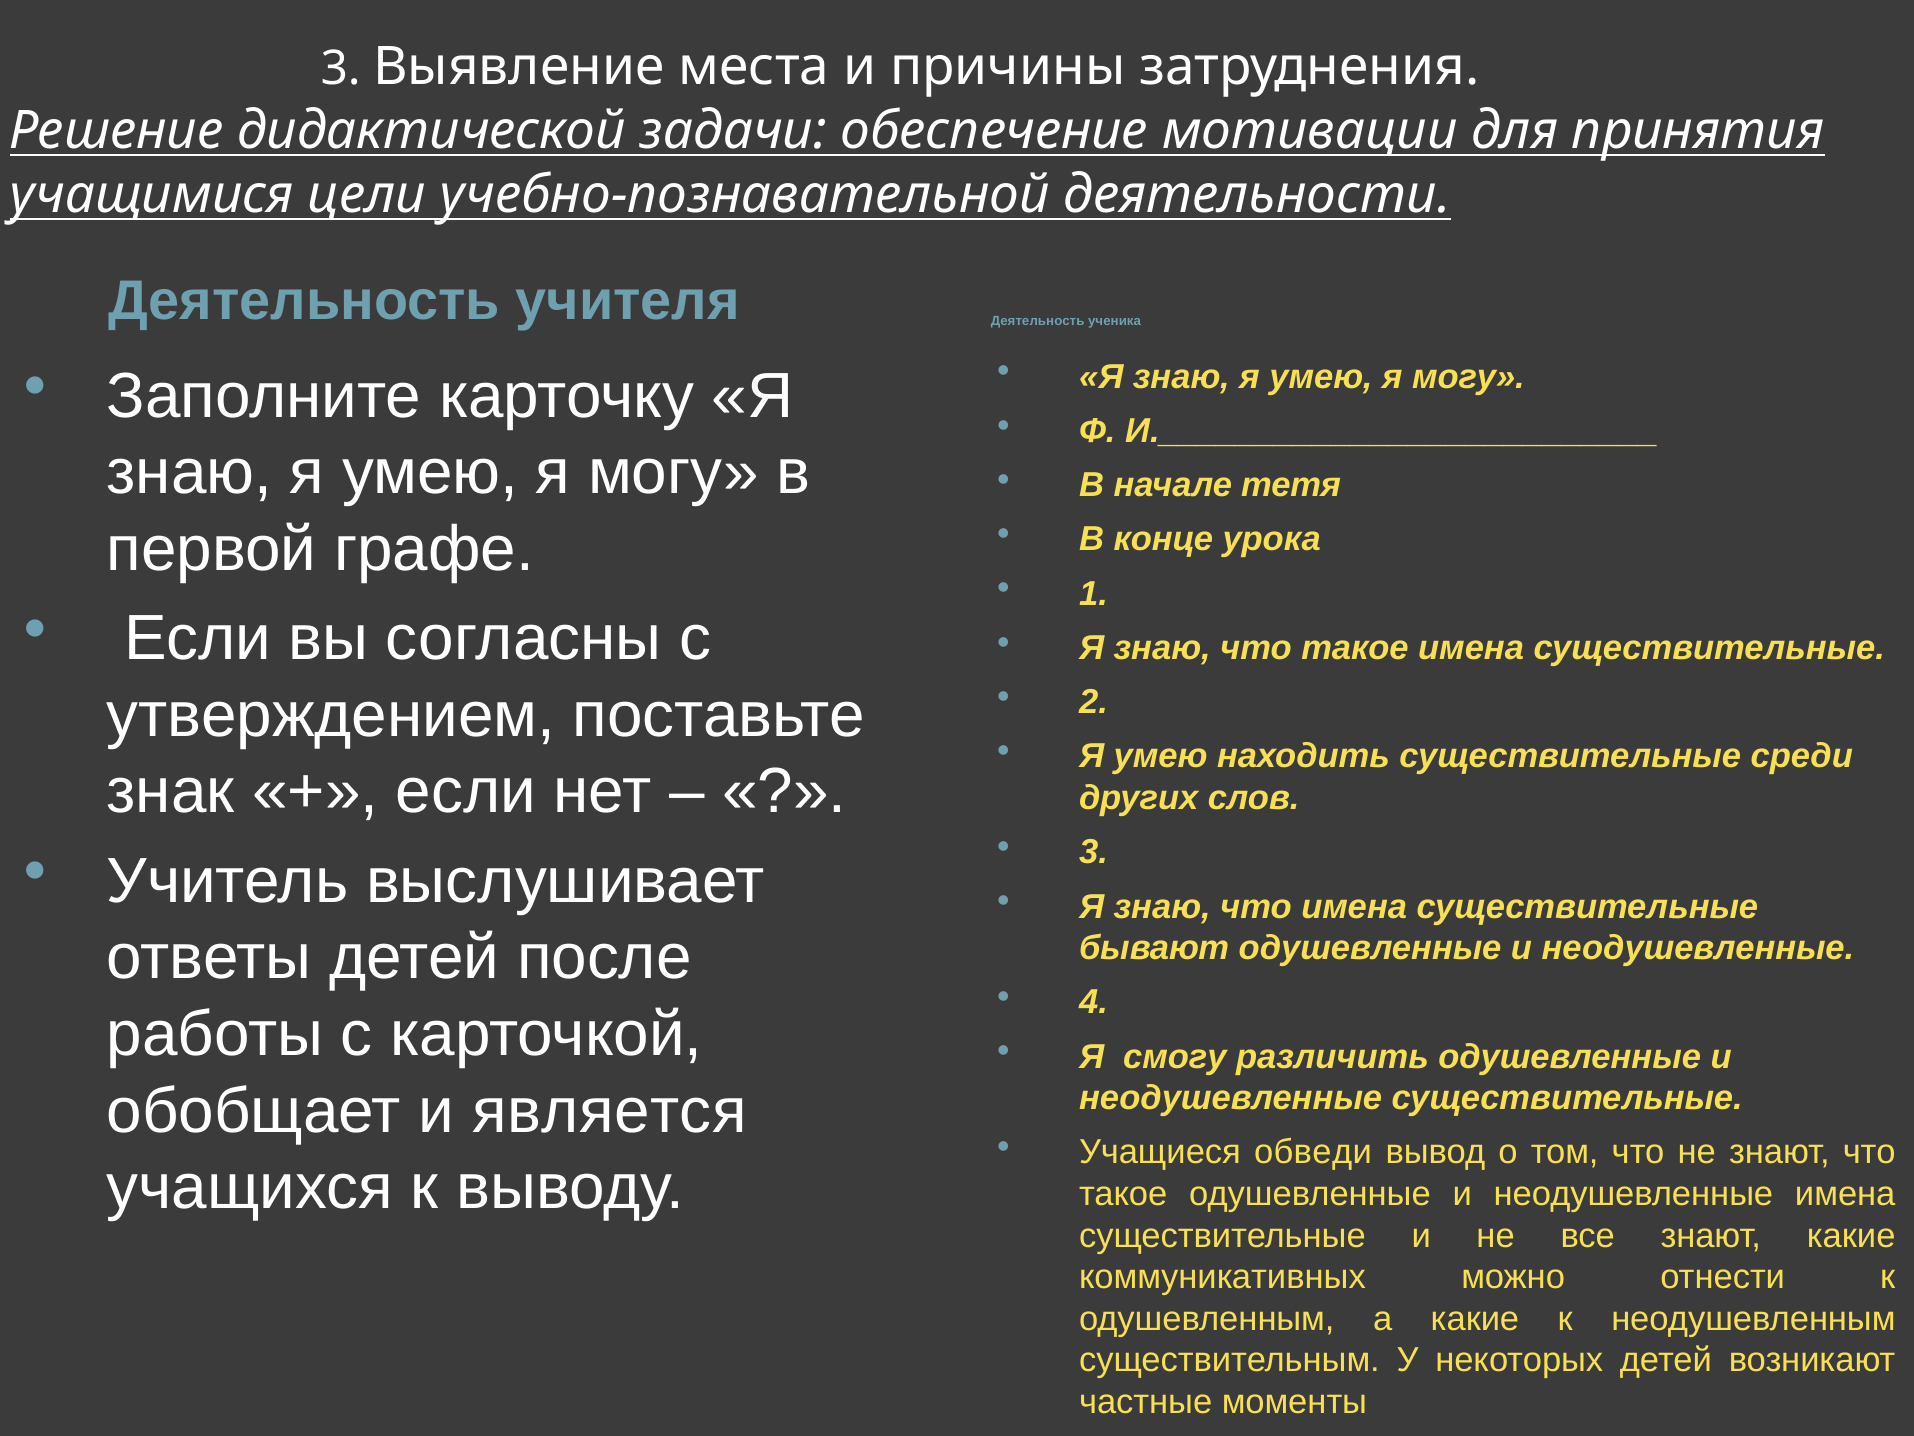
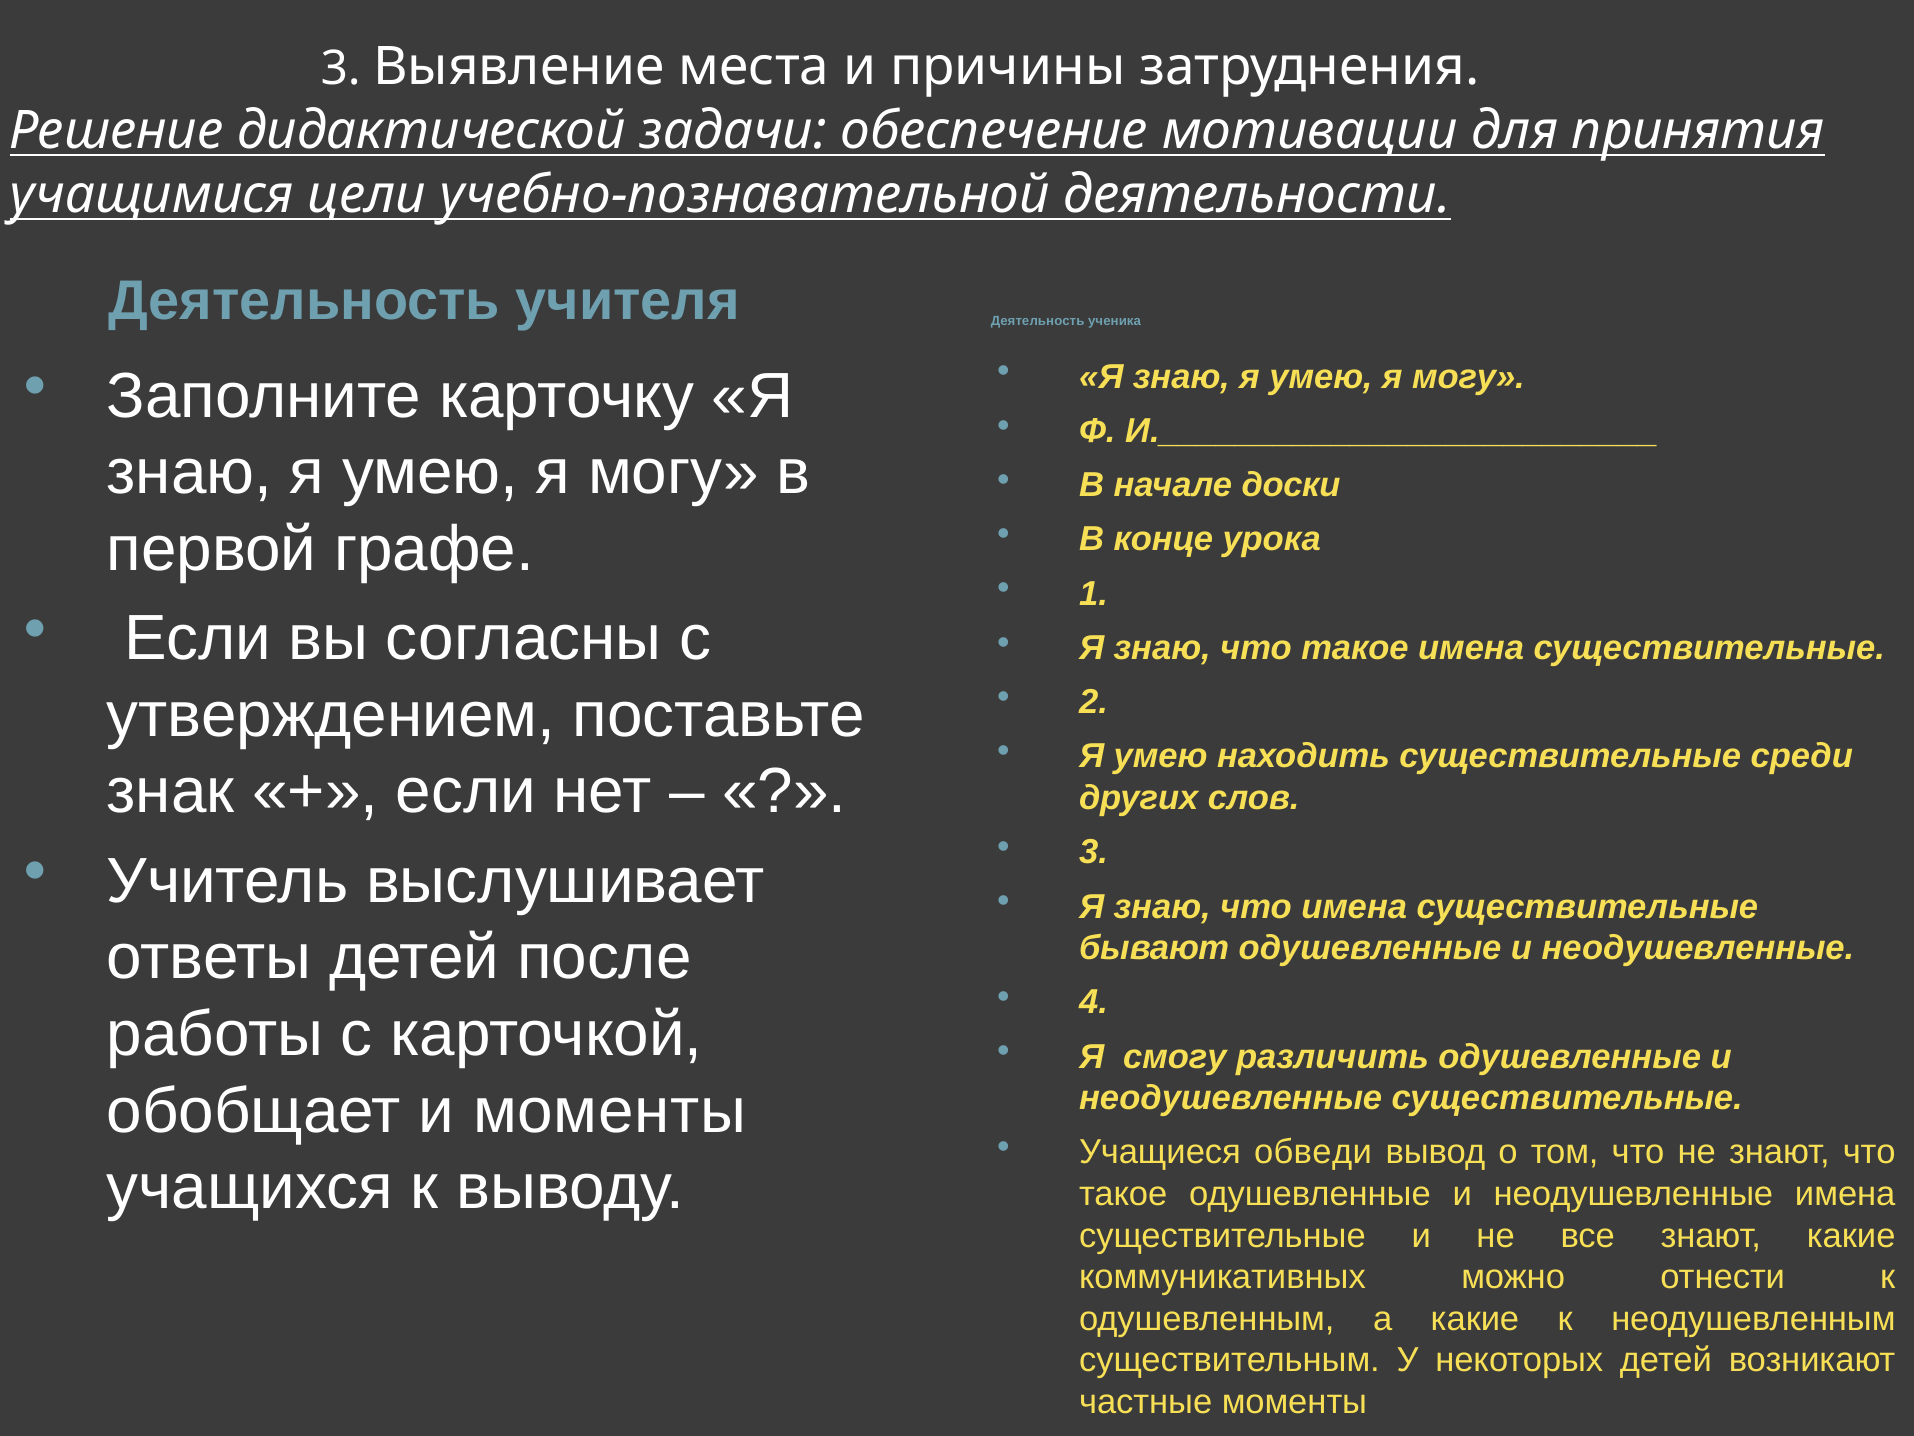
тетя: тетя -> доски
и является: является -> моменты
